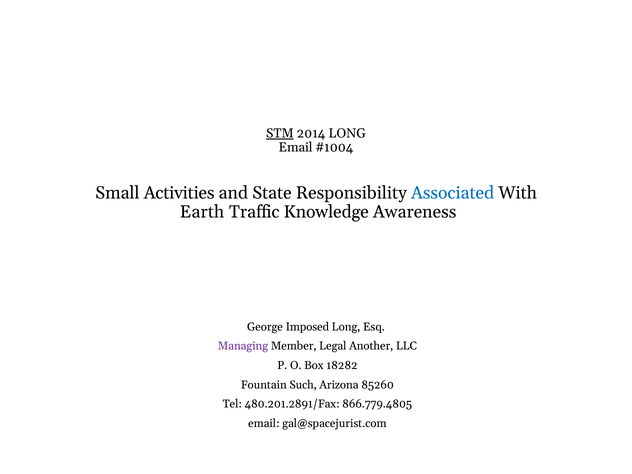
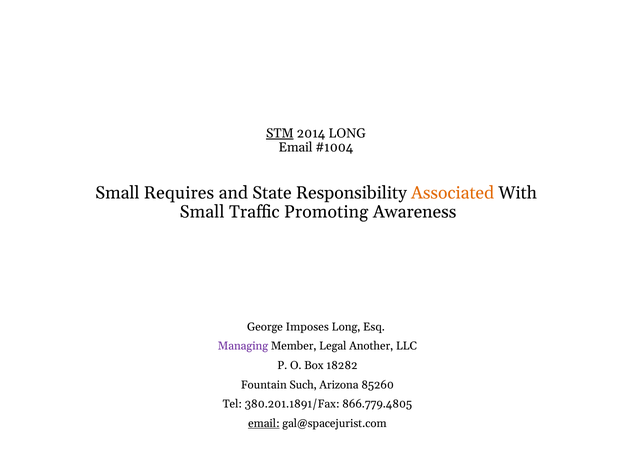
Activities: Activities -> Requires
Associated colour: blue -> orange
Earth at (202, 212): Earth -> Small
Knowledge: Knowledge -> Promoting
Imposed: Imposed -> Imposes
480.201.2891/Fax: 480.201.2891/Fax -> 380.201.1891/Fax
email at (264, 423) underline: none -> present
